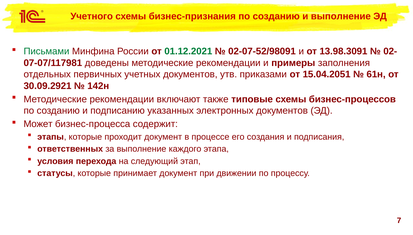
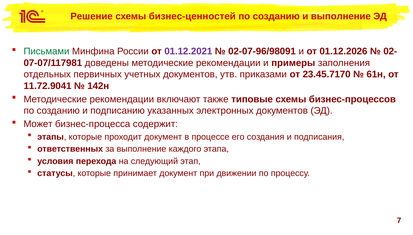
Учетного: Учетного -> Решение
бизнес-признания: бизнес-признания -> бизнес-ценностей
01.12.2021 colour: green -> purple
02-07-52/98091: 02-07-52/98091 -> 02-07-96/98091
13.98.3091: 13.98.3091 -> 01.12.2026
15.04.2051: 15.04.2051 -> 23.45.7170
30.09.2921: 30.09.2921 -> 11.72.9041
